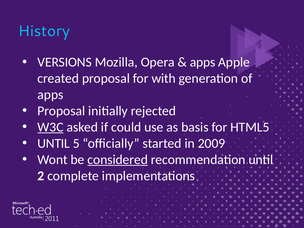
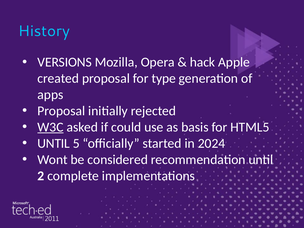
apps at (203, 62): apps -> hack
with: with -> type
2009: 2009 -> 2024
considered underline: present -> none
